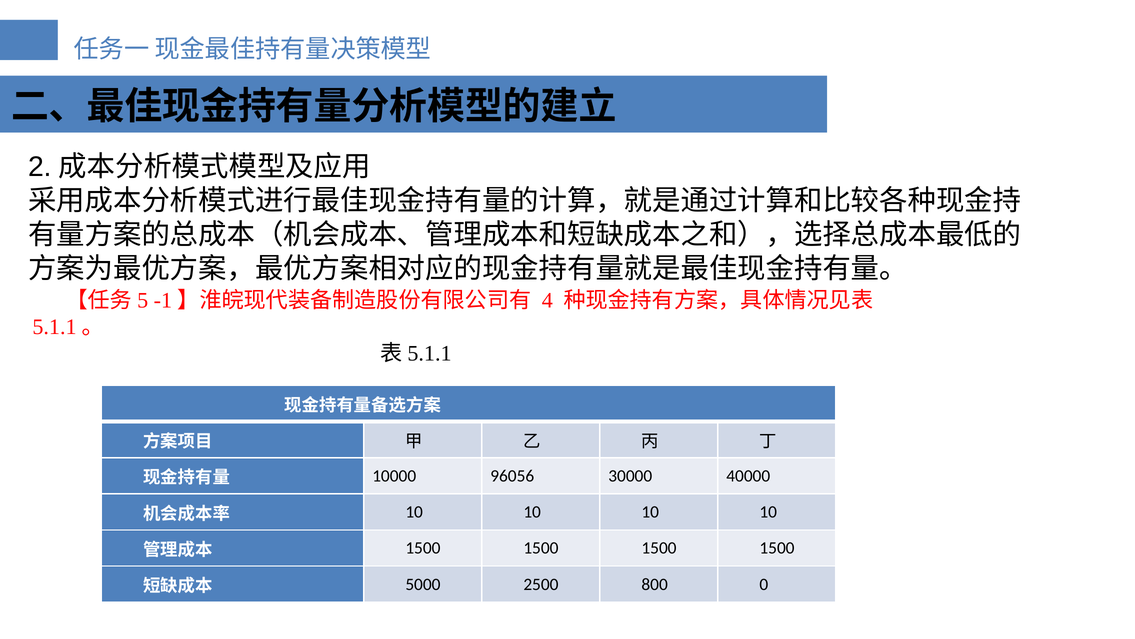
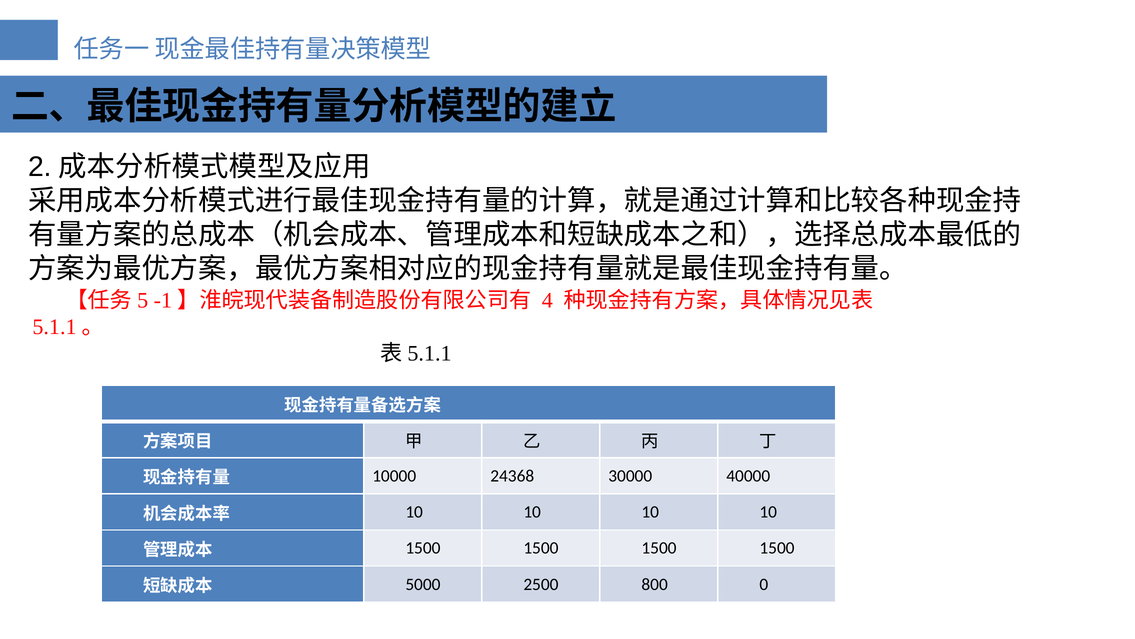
96056: 96056 -> 24368
